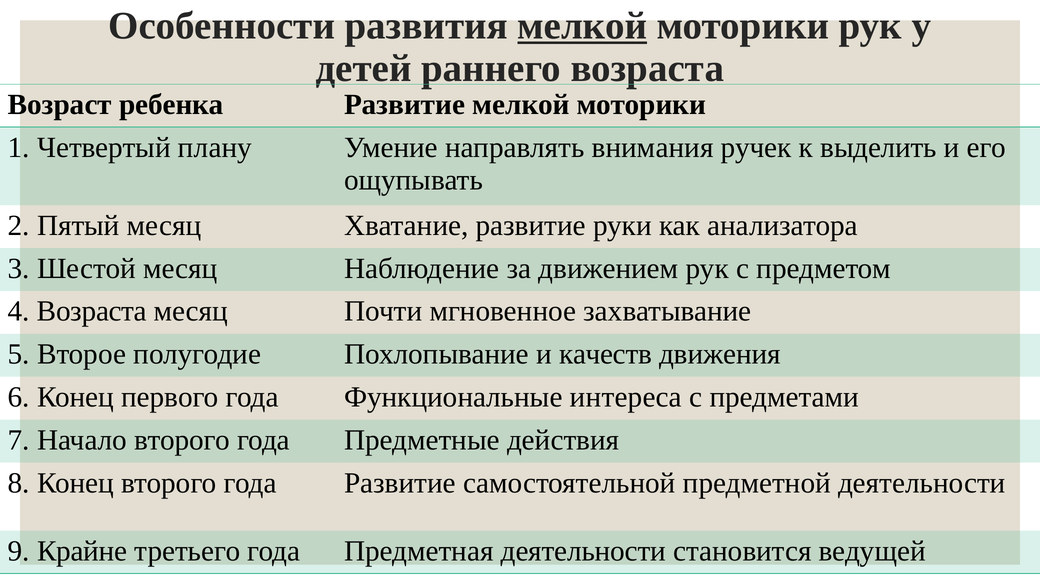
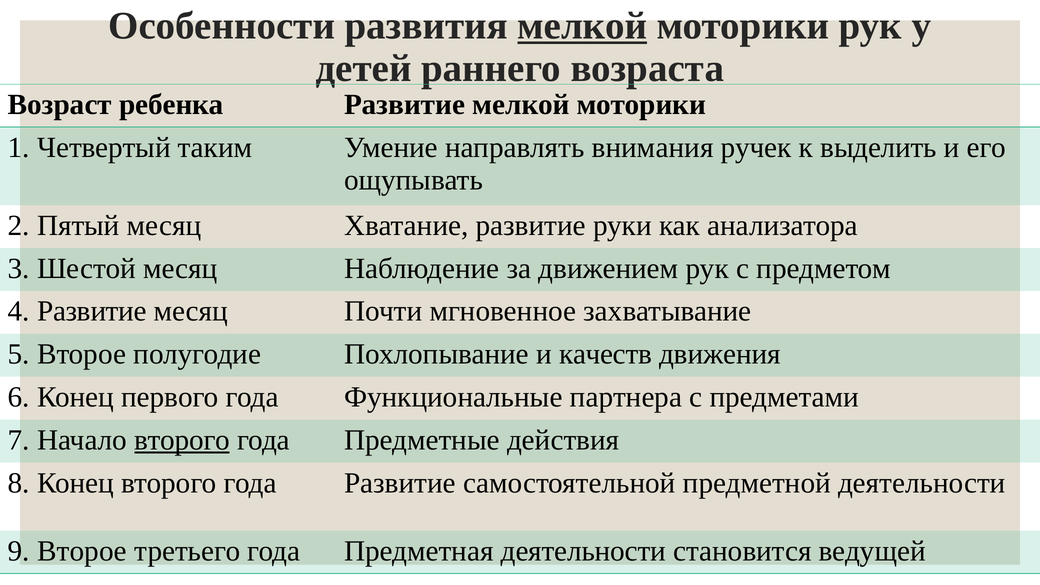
плану: плану -> таким
4 Возраста: Возраста -> Развитие
интереса: интереса -> партнера
второго at (182, 440) underline: none -> present
9 Крайне: Крайне -> Второе
